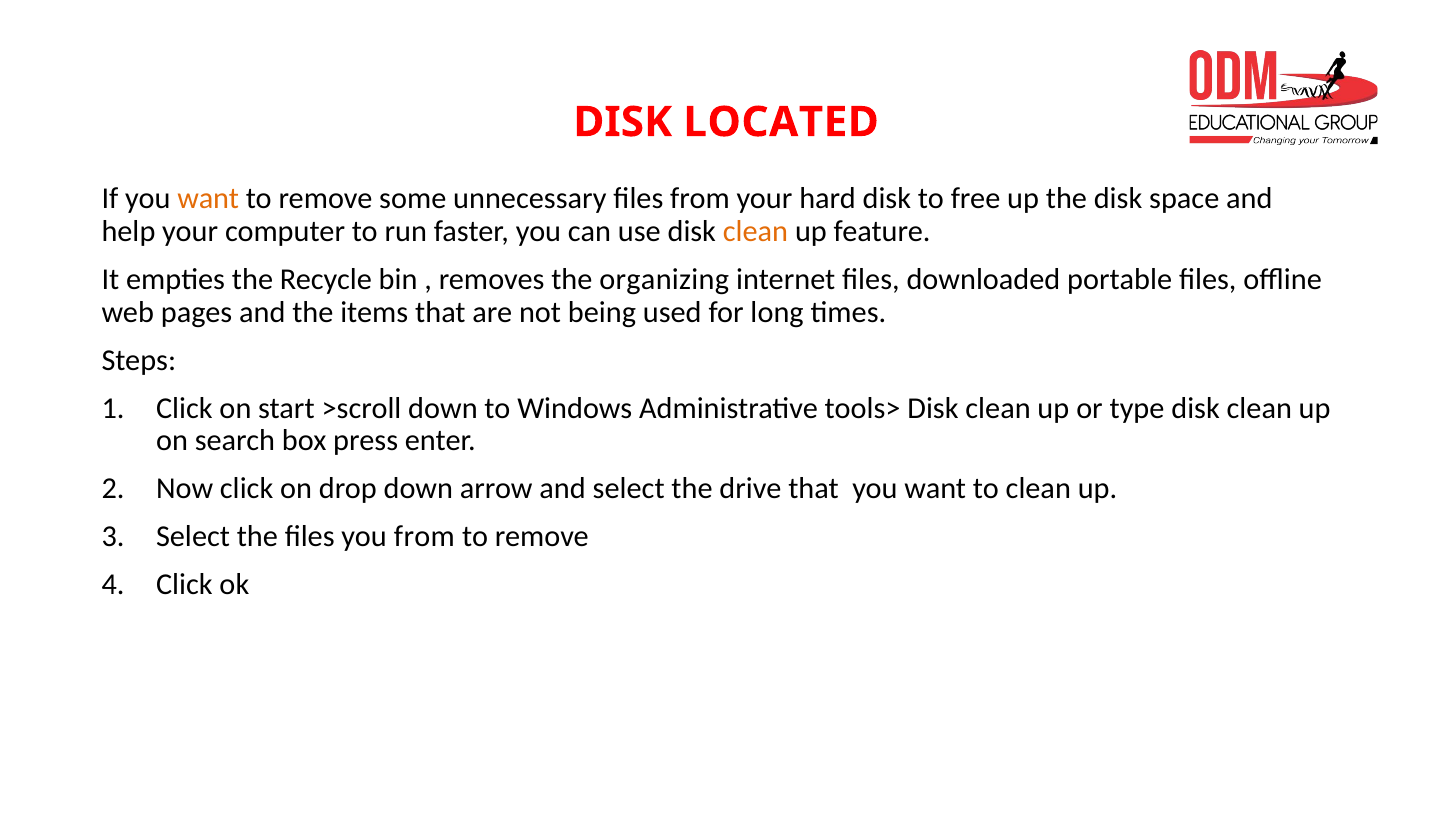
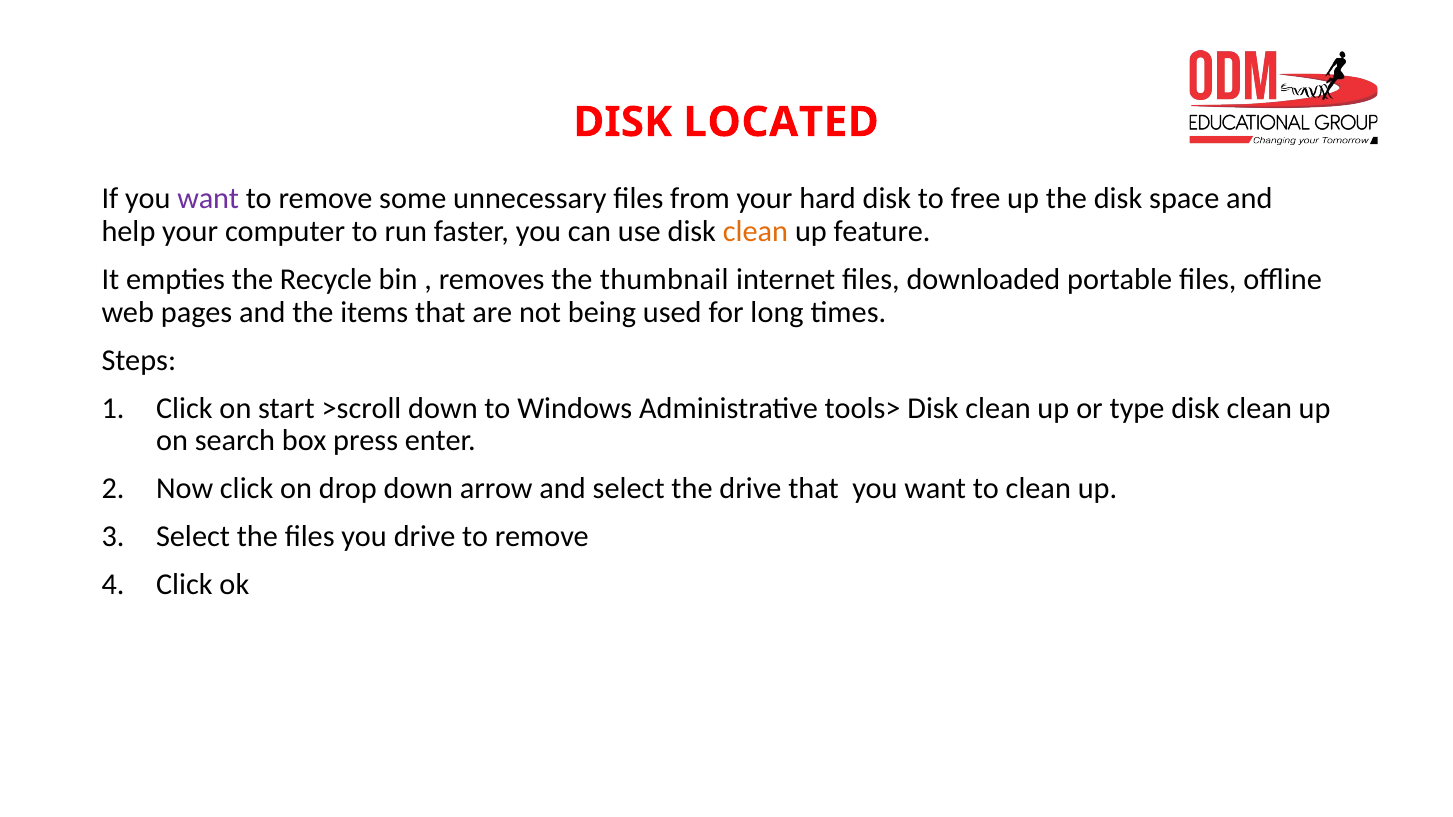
want at (208, 199) colour: orange -> purple
organizing: organizing -> thumbnail
you from: from -> drive
